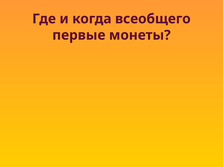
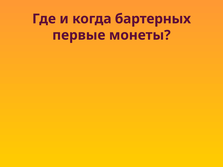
всеобщего: всеобщего -> бартерных
